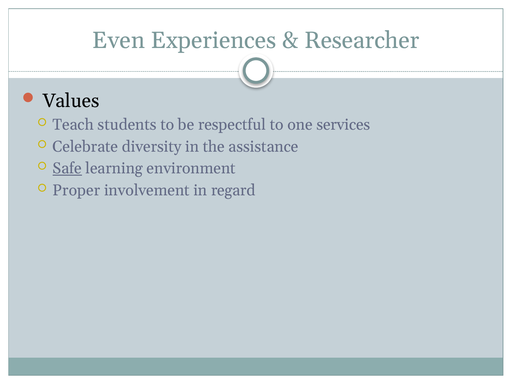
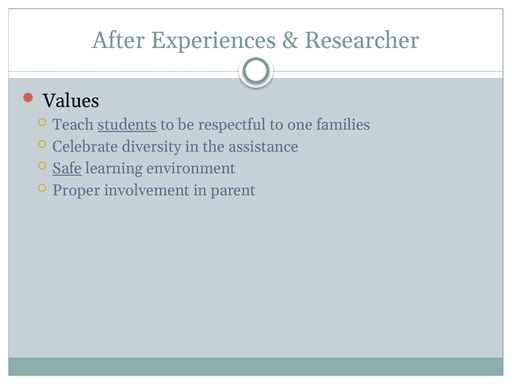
Even: Even -> After
students underline: none -> present
services: services -> families
regard: regard -> parent
